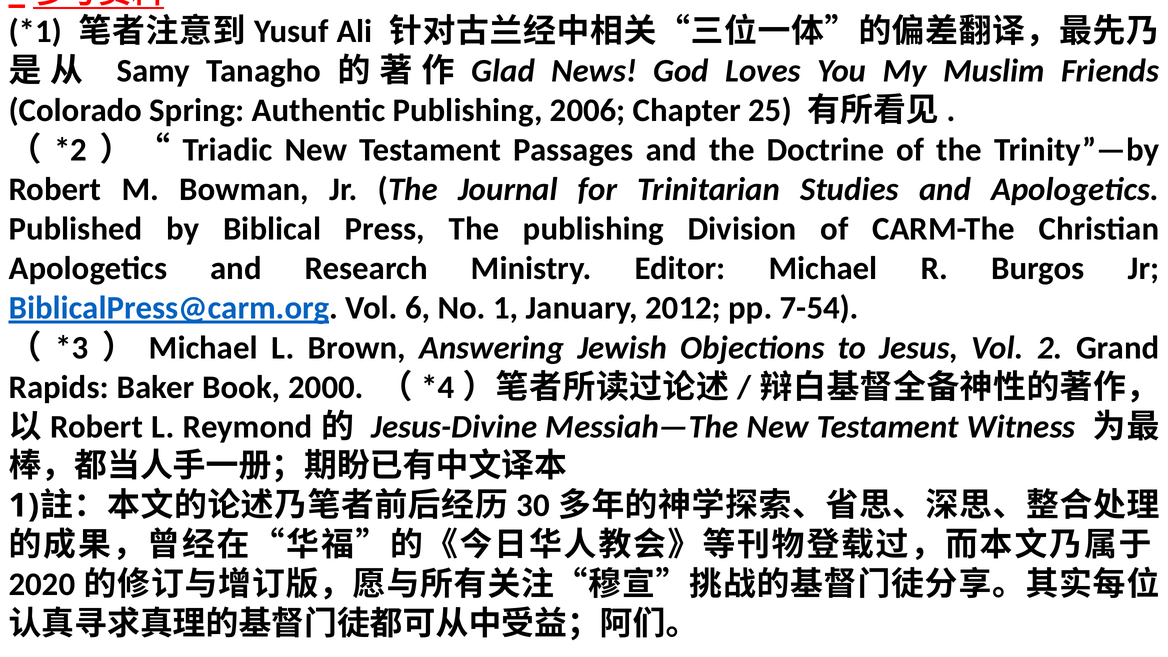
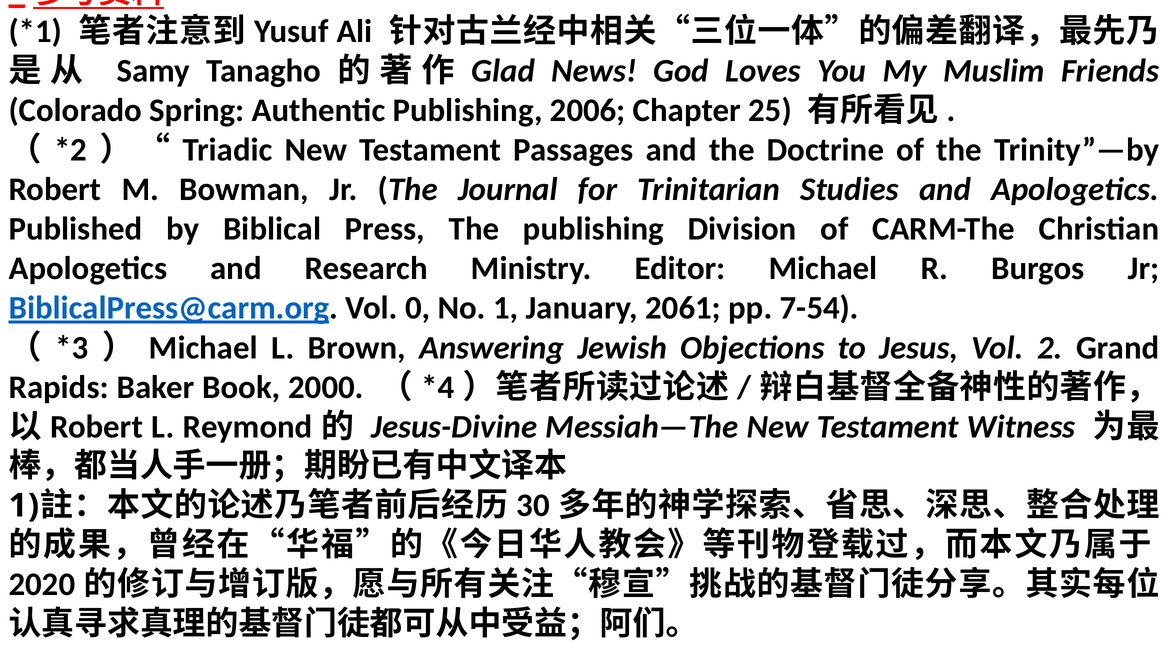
6: 6 -> 0
2012: 2012 -> 2061
